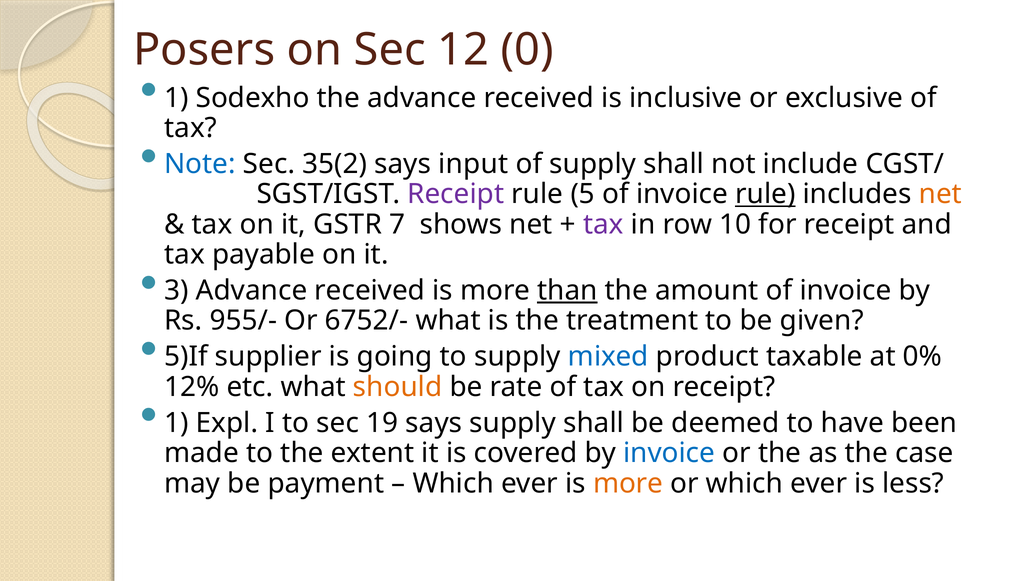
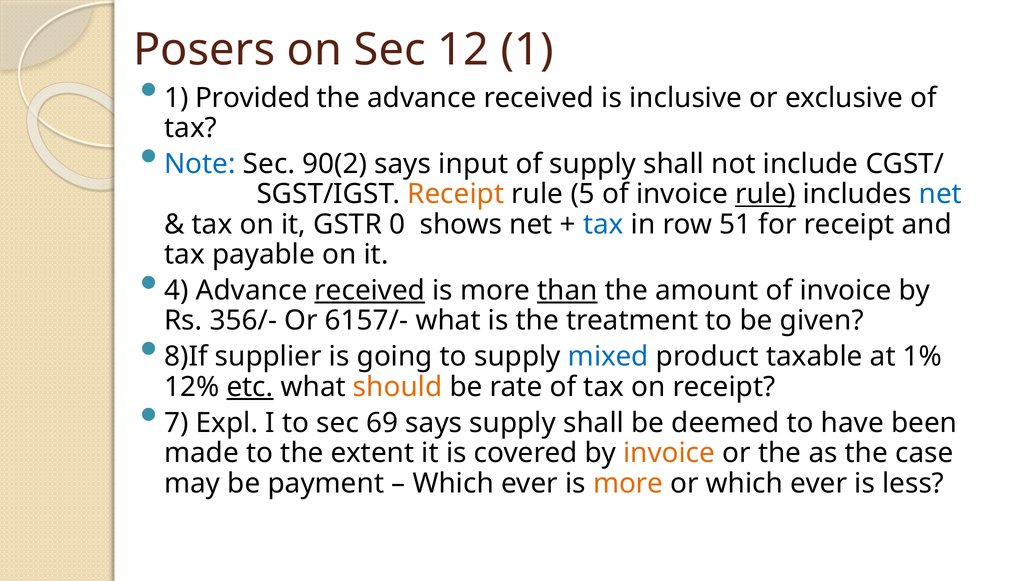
12 0: 0 -> 1
Sodexho: Sodexho -> Provided
35(2: 35(2 -> 90(2
Receipt at (456, 194) colour: purple -> orange
net at (940, 194) colour: orange -> blue
7: 7 -> 0
tax at (603, 224) colour: purple -> blue
10: 10 -> 51
3: 3 -> 4
received at (370, 290) underline: none -> present
955/-: 955/- -> 356/-
6752/-: 6752/- -> 6157/-
5)If: 5)If -> 8)If
0%: 0% -> 1%
etc underline: none -> present
1 at (176, 423): 1 -> 7
19: 19 -> 69
invoice at (669, 453) colour: blue -> orange
